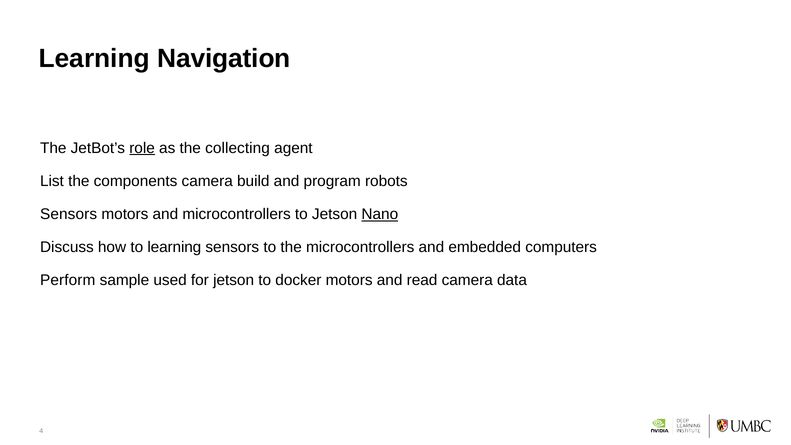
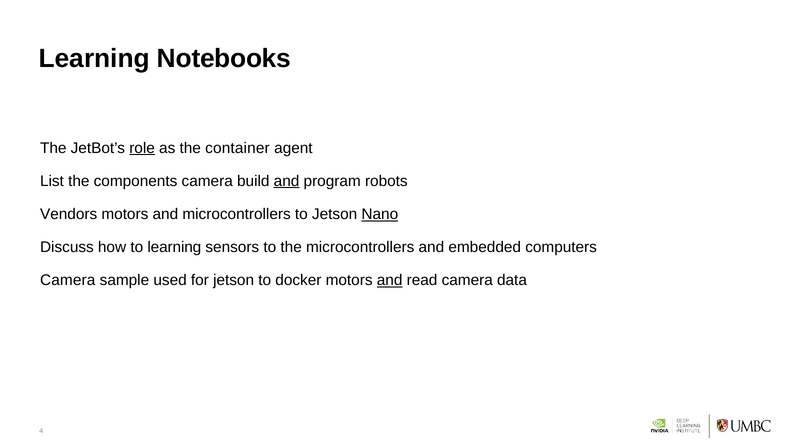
Navigation: Navigation -> Notebooks
collecting: collecting -> container
and at (287, 181) underline: none -> present
Sensors at (69, 214): Sensors -> Vendors
Perform at (68, 280): Perform -> Camera
and at (390, 280) underline: none -> present
